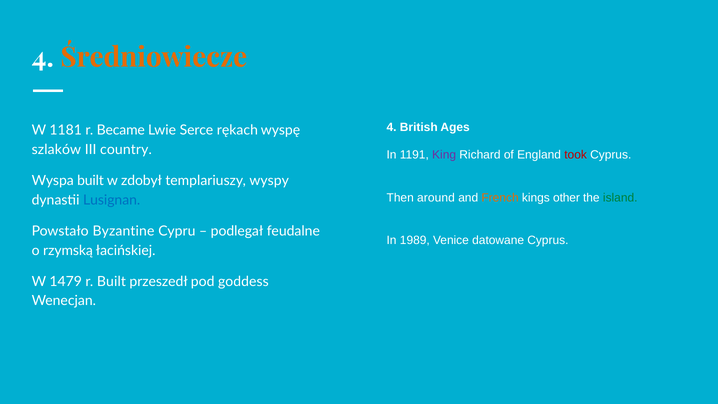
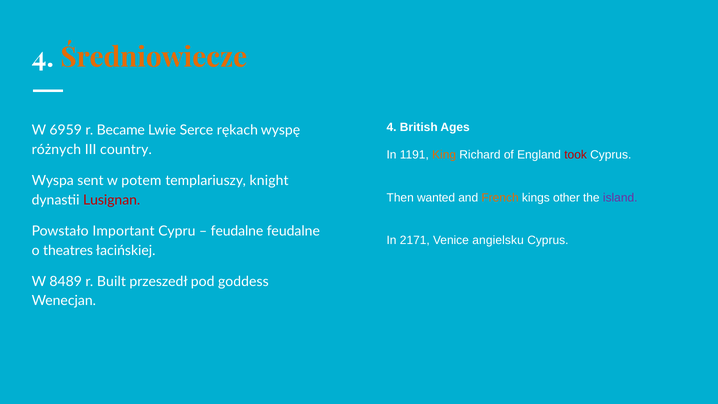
1181: 1181 -> 6959
szlaków: szlaków -> różnych
King colour: purple -> orange
Wyspa built: built -> sent
zdobył: zdobył -> potem
wyspy: wyspy -> knight
around: around -> wanted
island colour: green -> purple
Lusignan colour: blue -> red
Byzantine: Byzantine -> Important
podlegał at (237, 231): podlegał -> feudalne
1989: 1989 -> 2171
datowane: datowane -> angielsku
rzymską: rzymską -> theatres
1479: 1479 -> 8489
